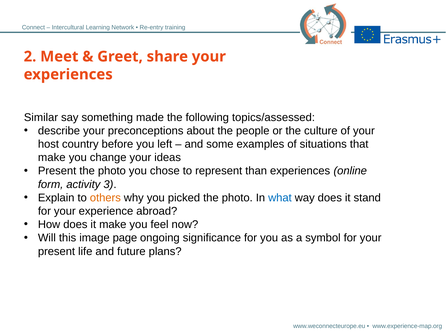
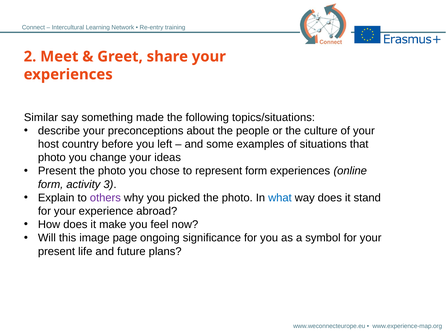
topics/assessed: topics/assessed -> topics/situations
make at (52, 157): make -> photo
represent than: than -> form
others colour: orange -> purple
